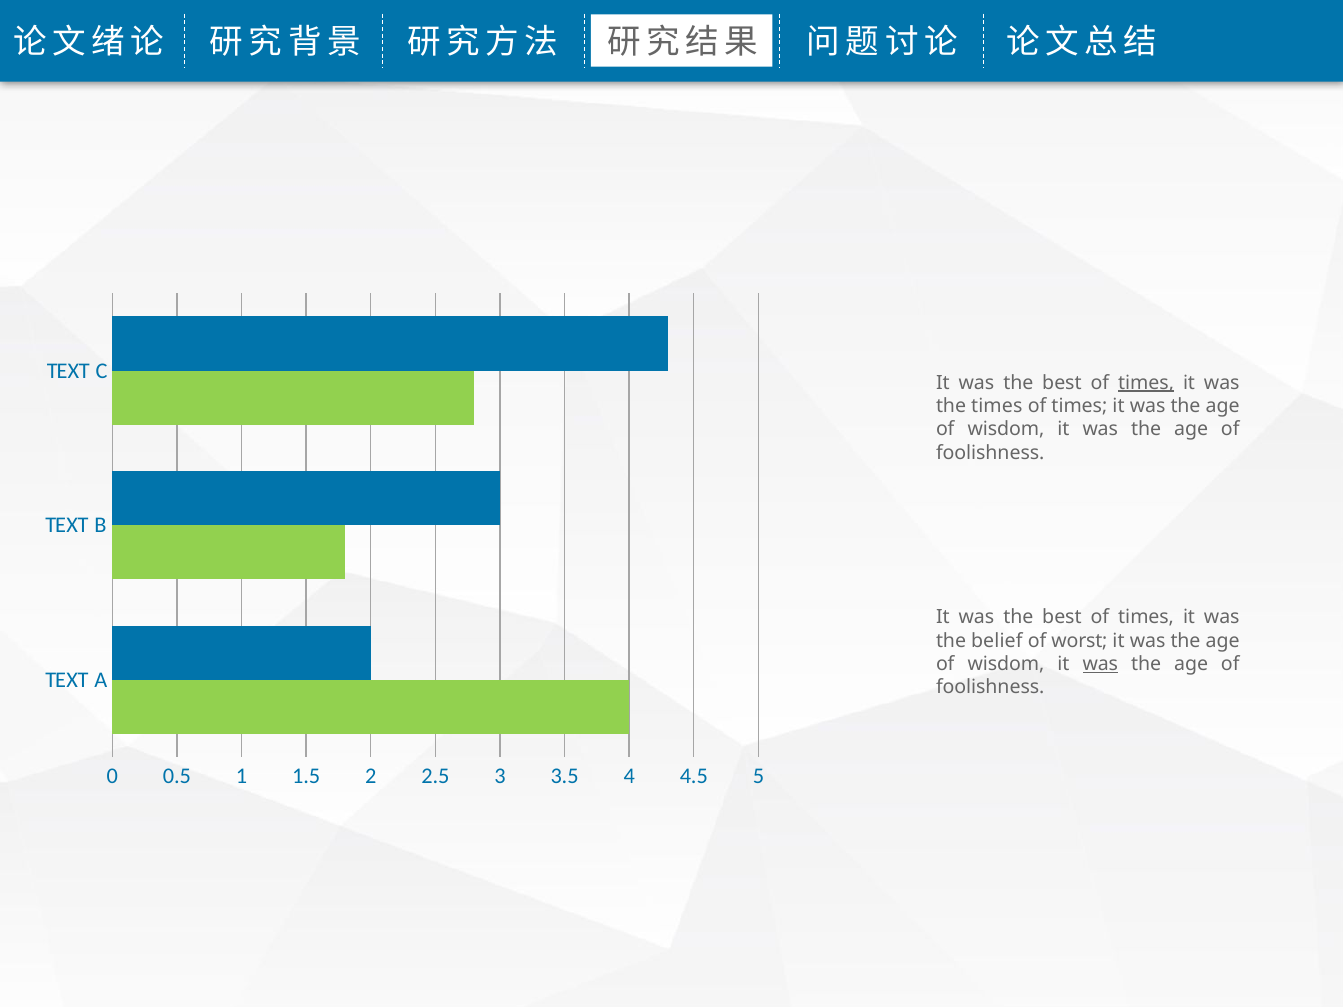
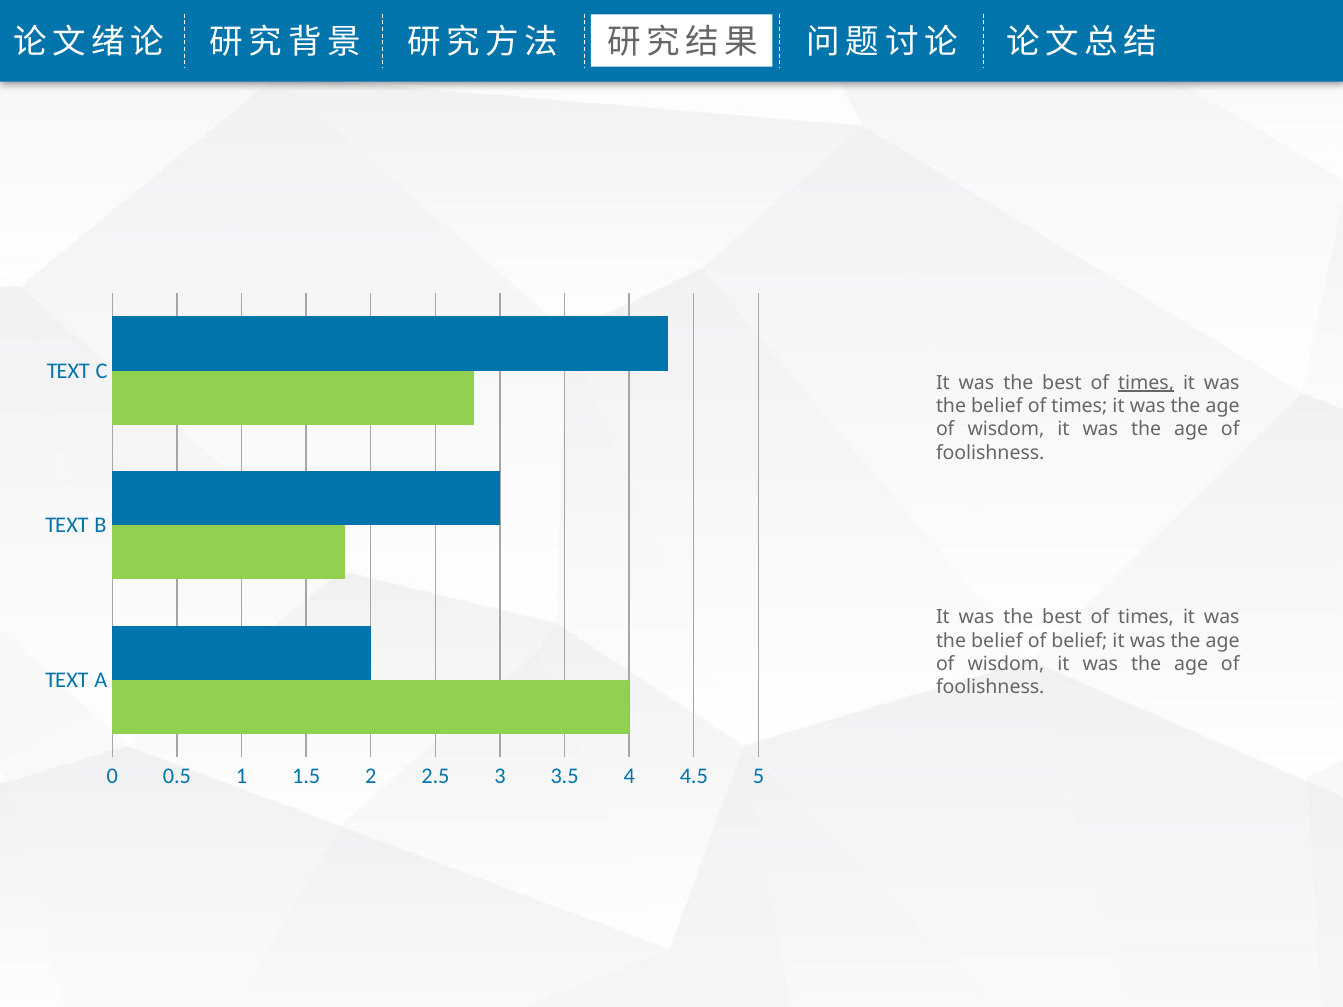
times at (997, 406): times -> belief
of worst: worst -> belief
was at (1100, 664) underline: present -> none
